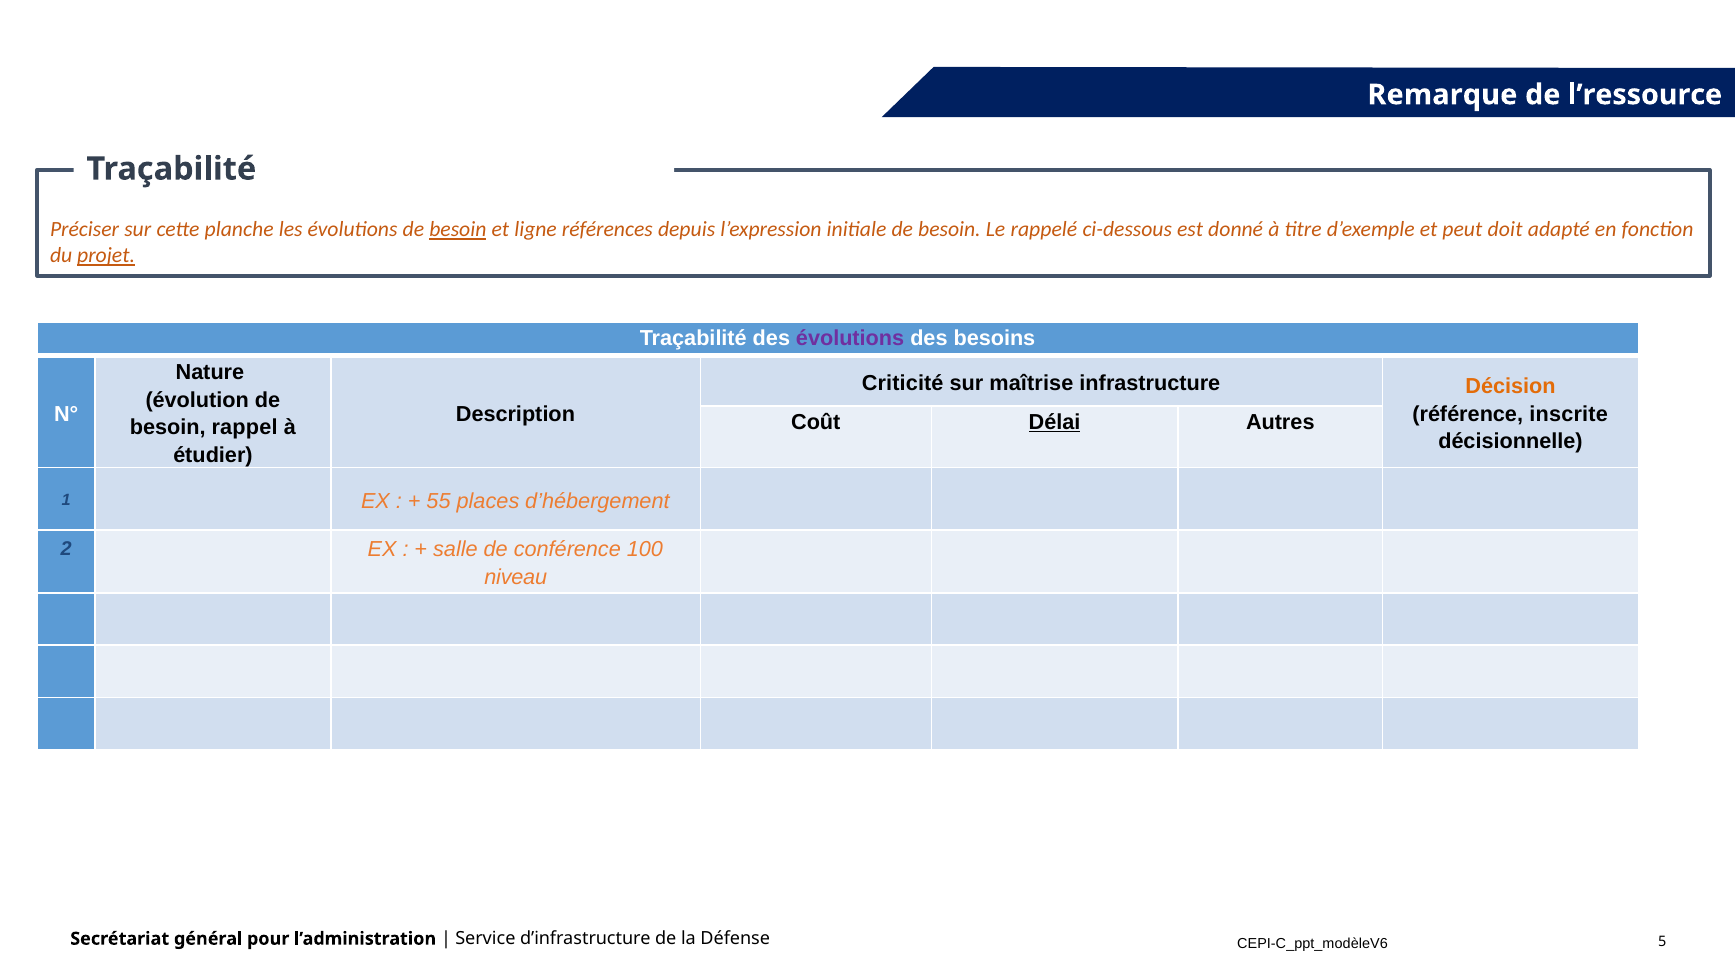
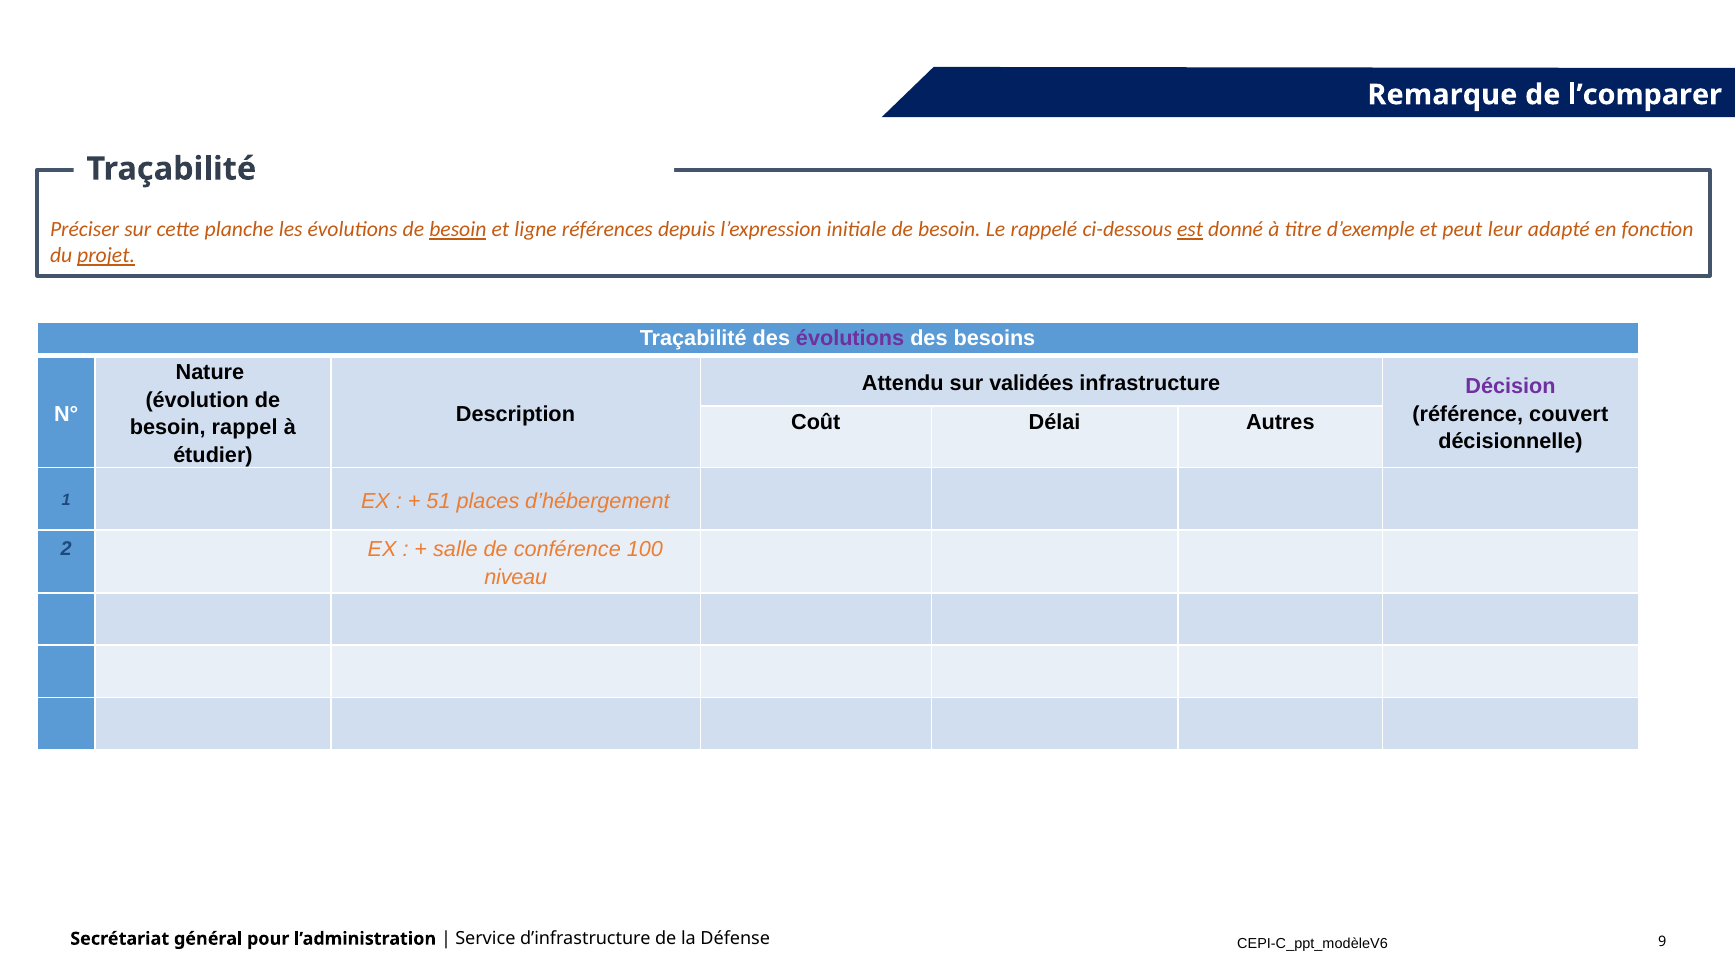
l’ressource: l’ressource -> l’comparer
est underline: none -> present
doit: doit -> leur
Criticité: Criticité -> Attendu
maîtrise: maîtrise -> validées
Décision colour: orange -> purple
inscrite: inscrite -> couvert
Délai underline: present -> none
55: 55 -> 51
5: 5 -> 9
